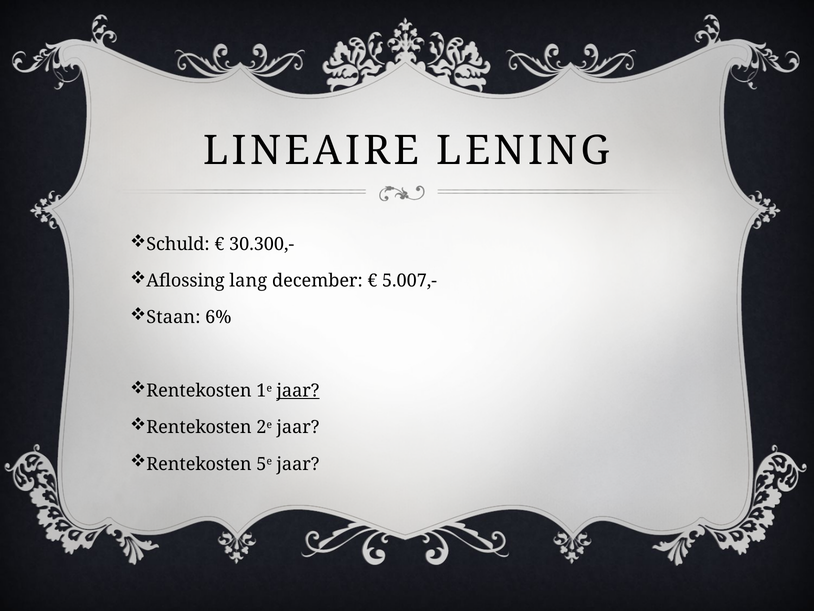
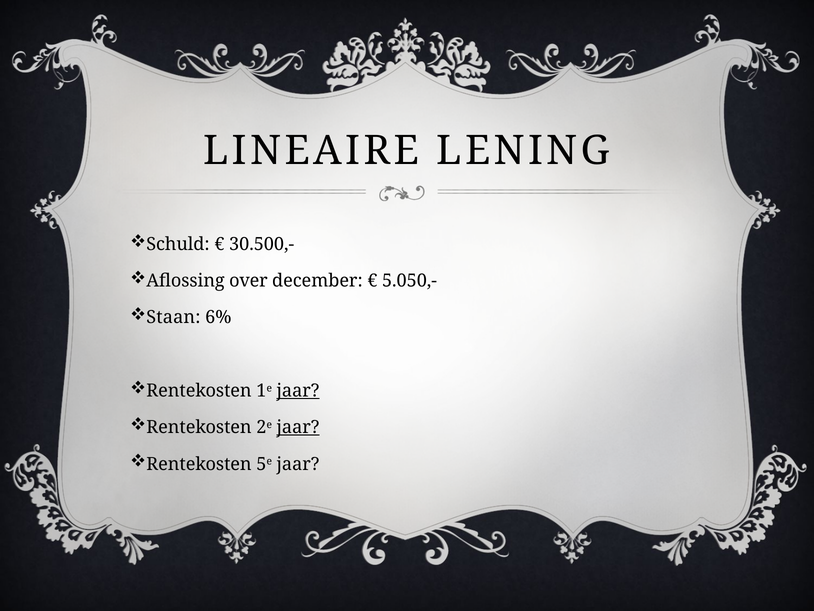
30.300,-: 30.300,- -> 30.500,-
lang: lang -> over
5.007,-: 5.007,- -> 5.050,-
jaar at (298, 427) underline: none -> present
